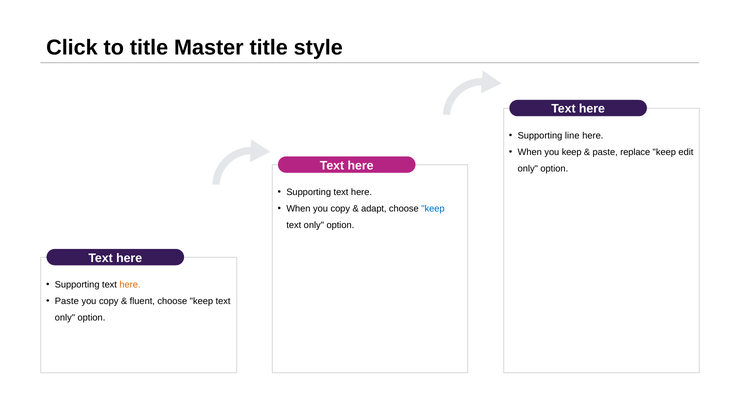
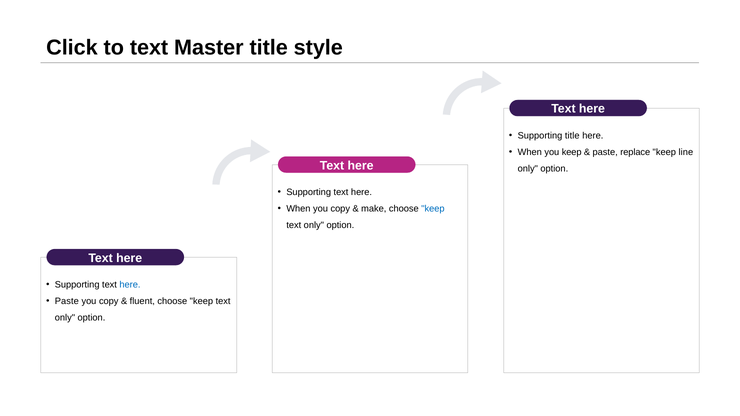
to title: title -> text
Supporting line: line -> title
edit: edit -> line
adapt: adapt -> make
here at (130, 285) colour: orange -> blue
